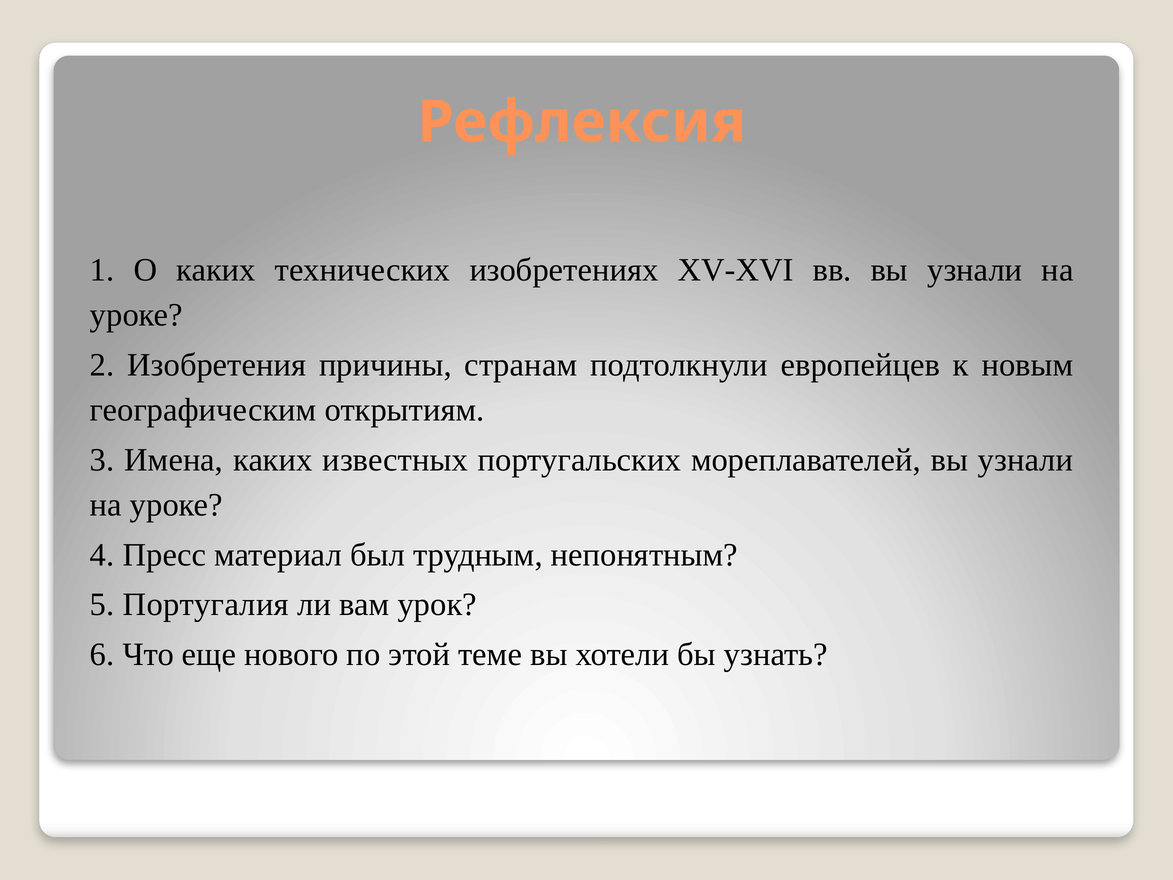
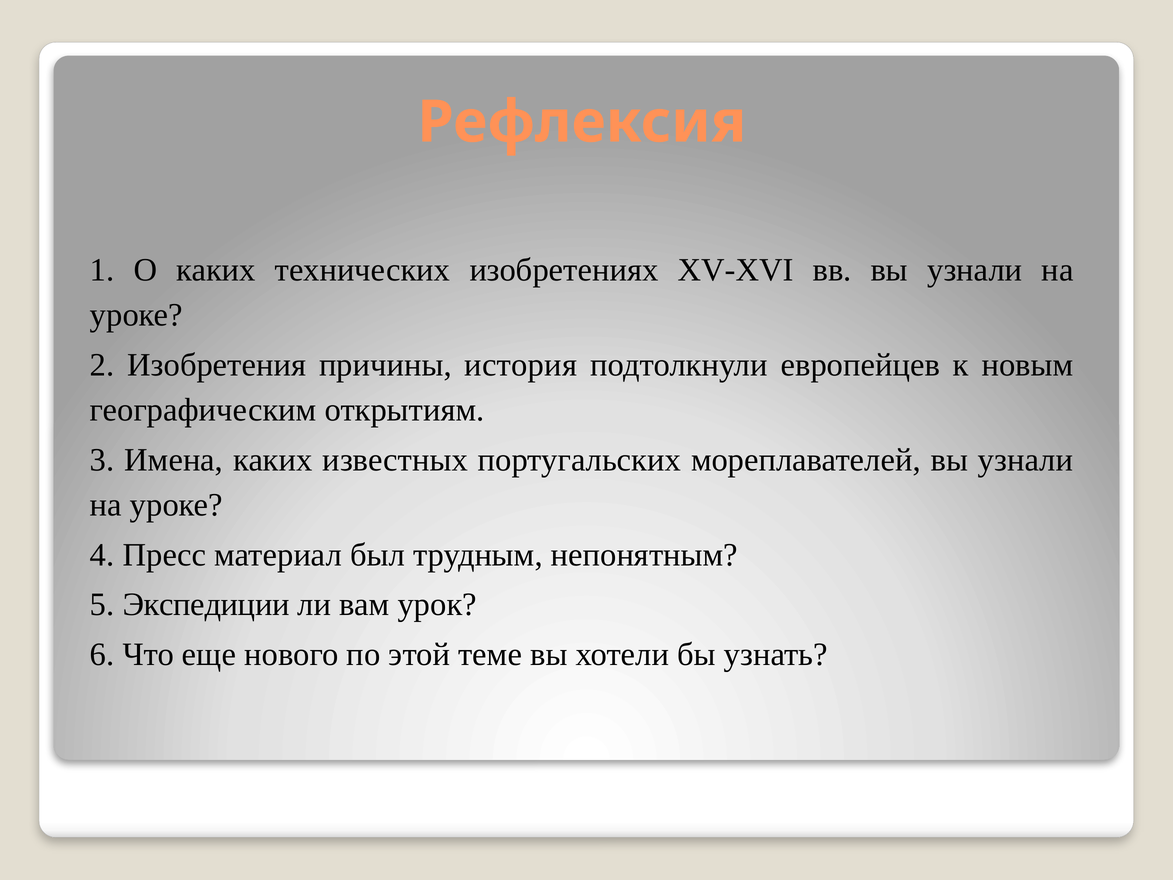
странам: странам -> история
Португалия: Португалия -> Экспедиции
